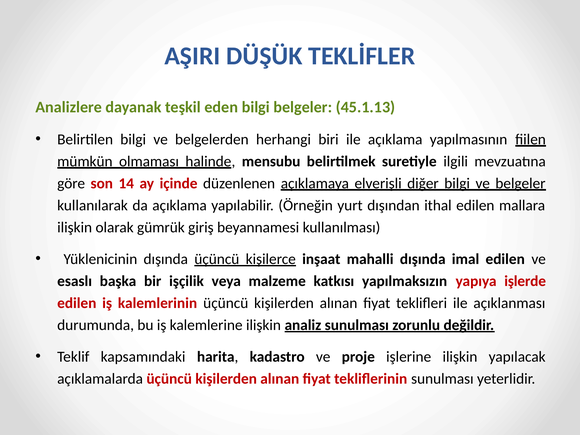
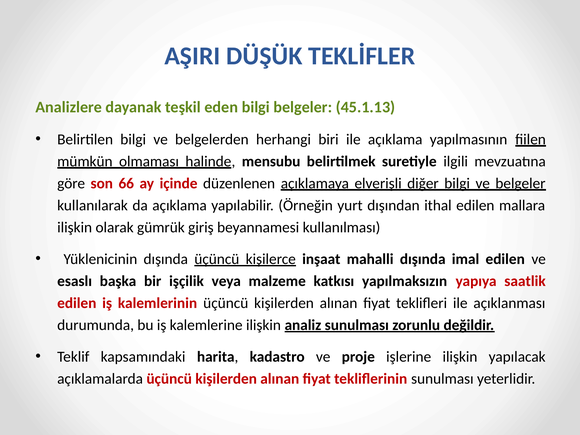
14: 14 -> 66
işlerde: işlerde -> saatlik
